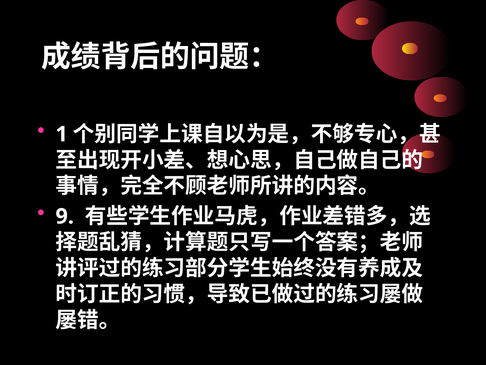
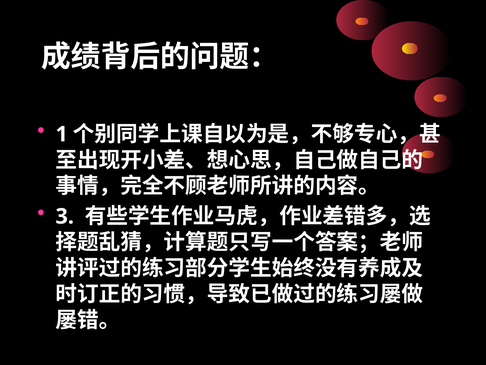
9: 9 -> 3
